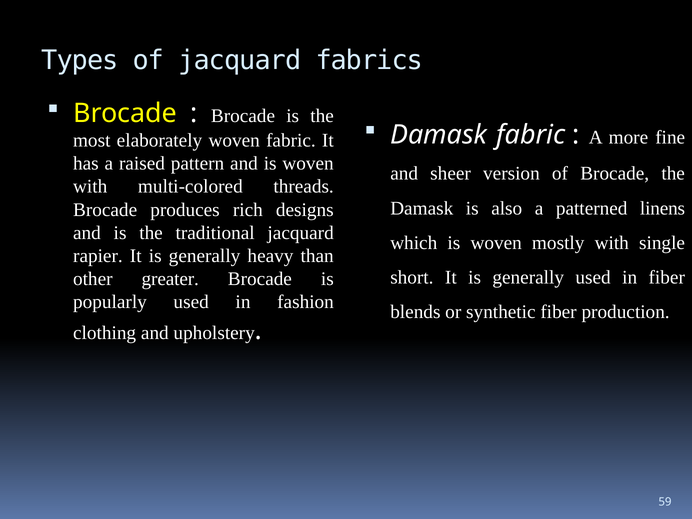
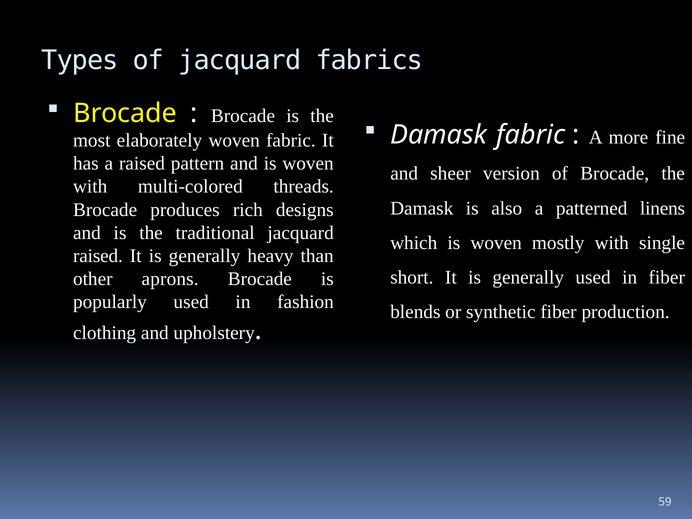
rapier at (98, 256): rapier -> raised
greater: greater -> aprons
